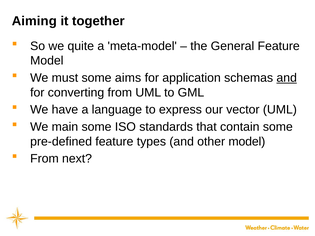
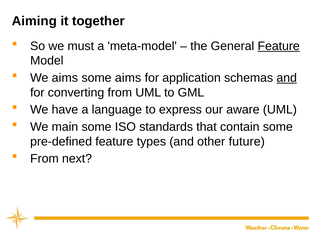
quite: quite -> must
Feature at (279, 46) underline: none -> present
We must: must -> aims
vector: vector -> aware
other model: model -> future
